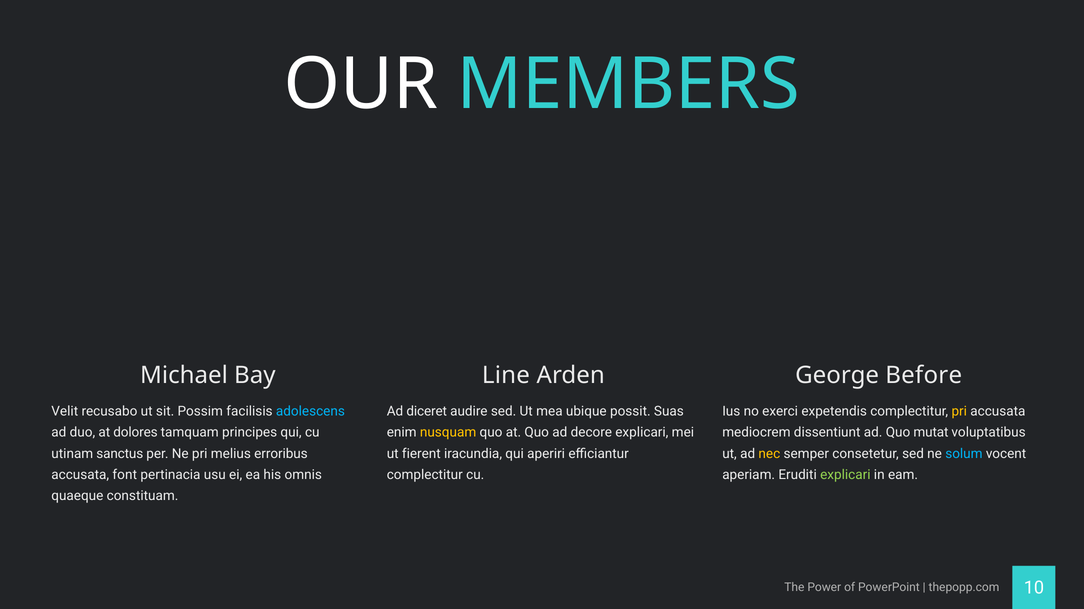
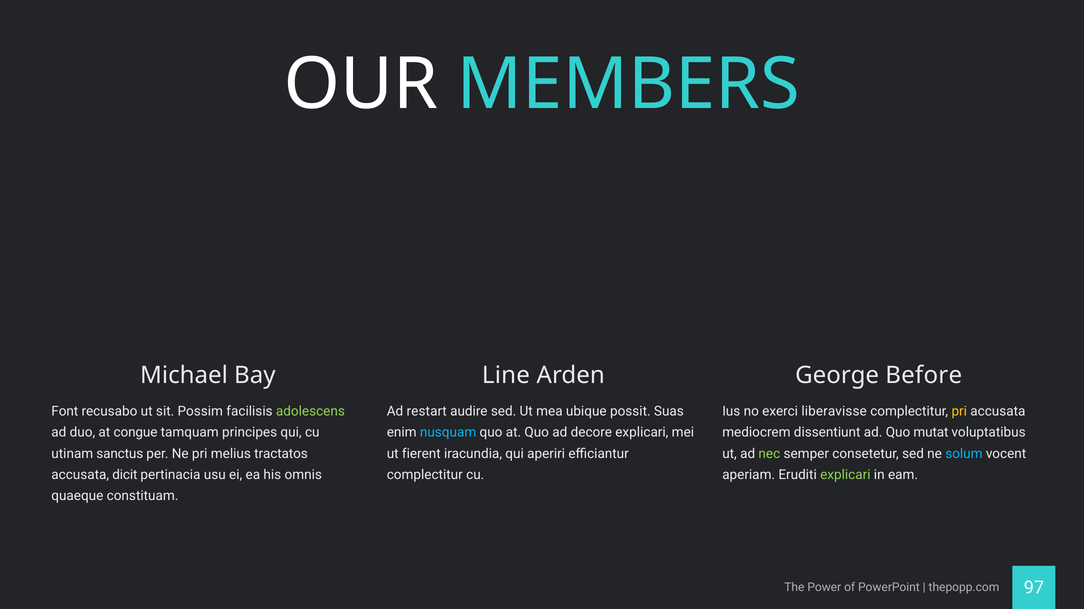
Velit: Velit -> Font
adolescens colour: light blue -> light green
diceret: diceret -> restart
expetendis: expetendis -> liberavisse
dolores: dolores -> congue
nusquam colour: yellow -> light blue
erroribus: erroribus -> tractatos
nec colour: yellow -> light green
font: font -> dicit
10: 10 -> 97
